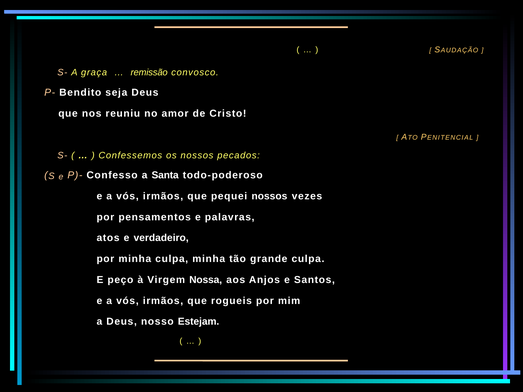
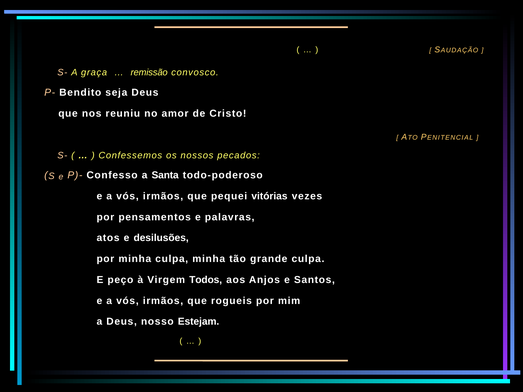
pequei nossos: nossos -> vitórias
verdadeiro: verdadeiro -> desilusões
Nossa: Nossa -> Todos
